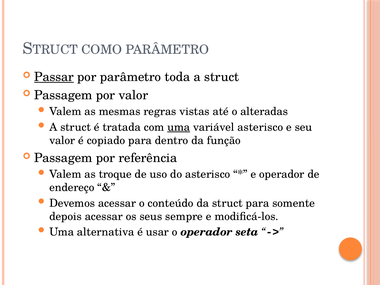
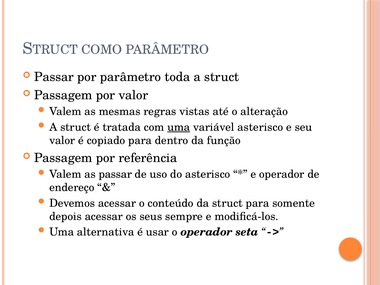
Passar at (54, 77) underline: present -> none
alteradas: alteradas -> alteração
as troque: troque -> passar
